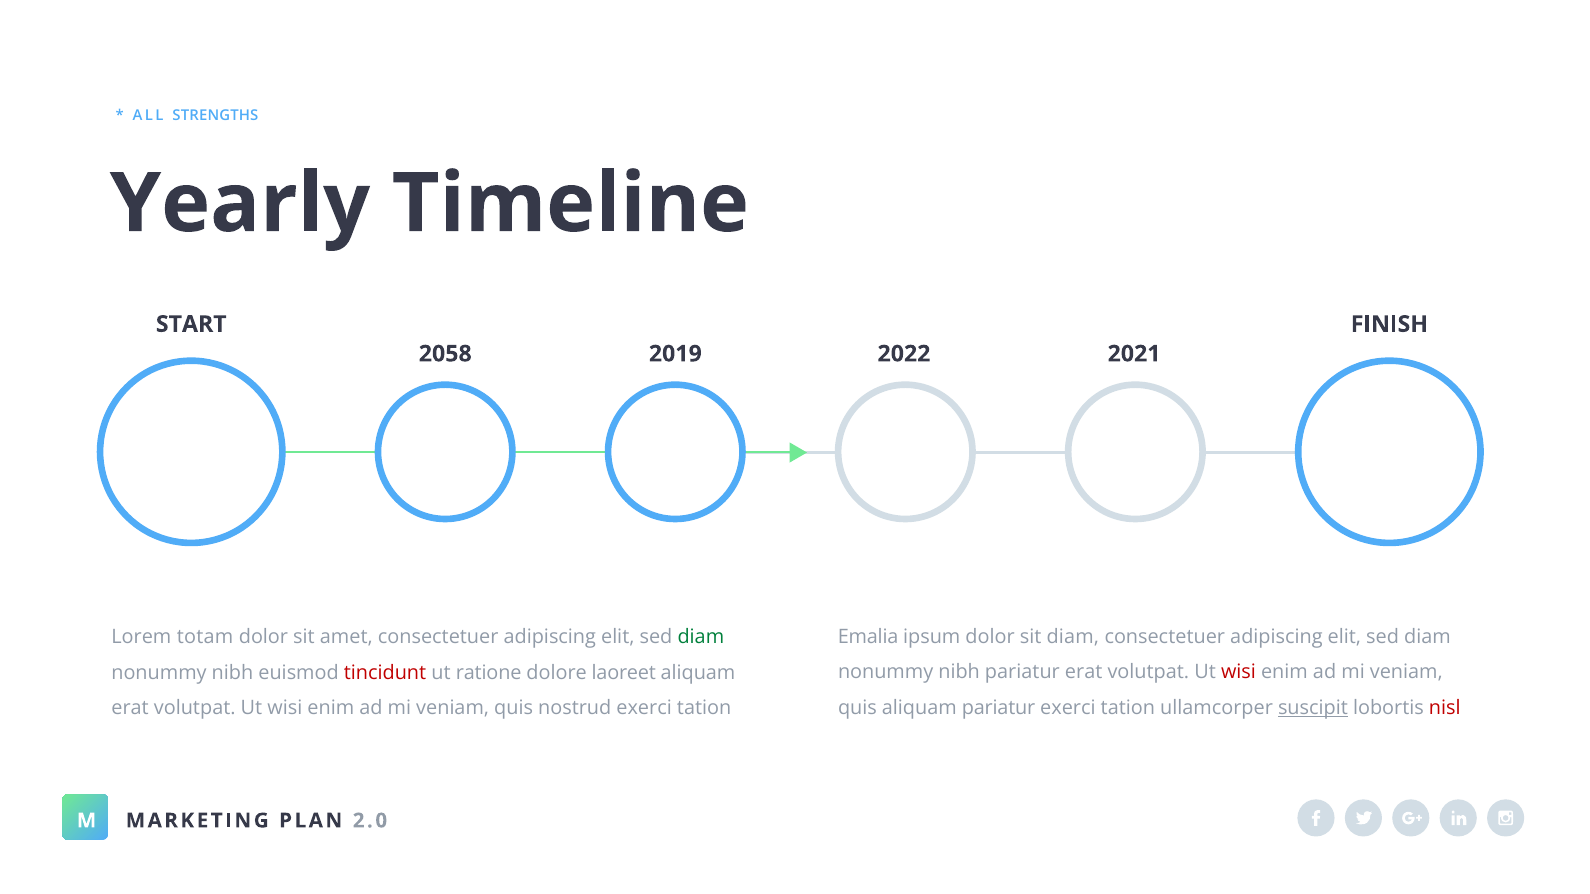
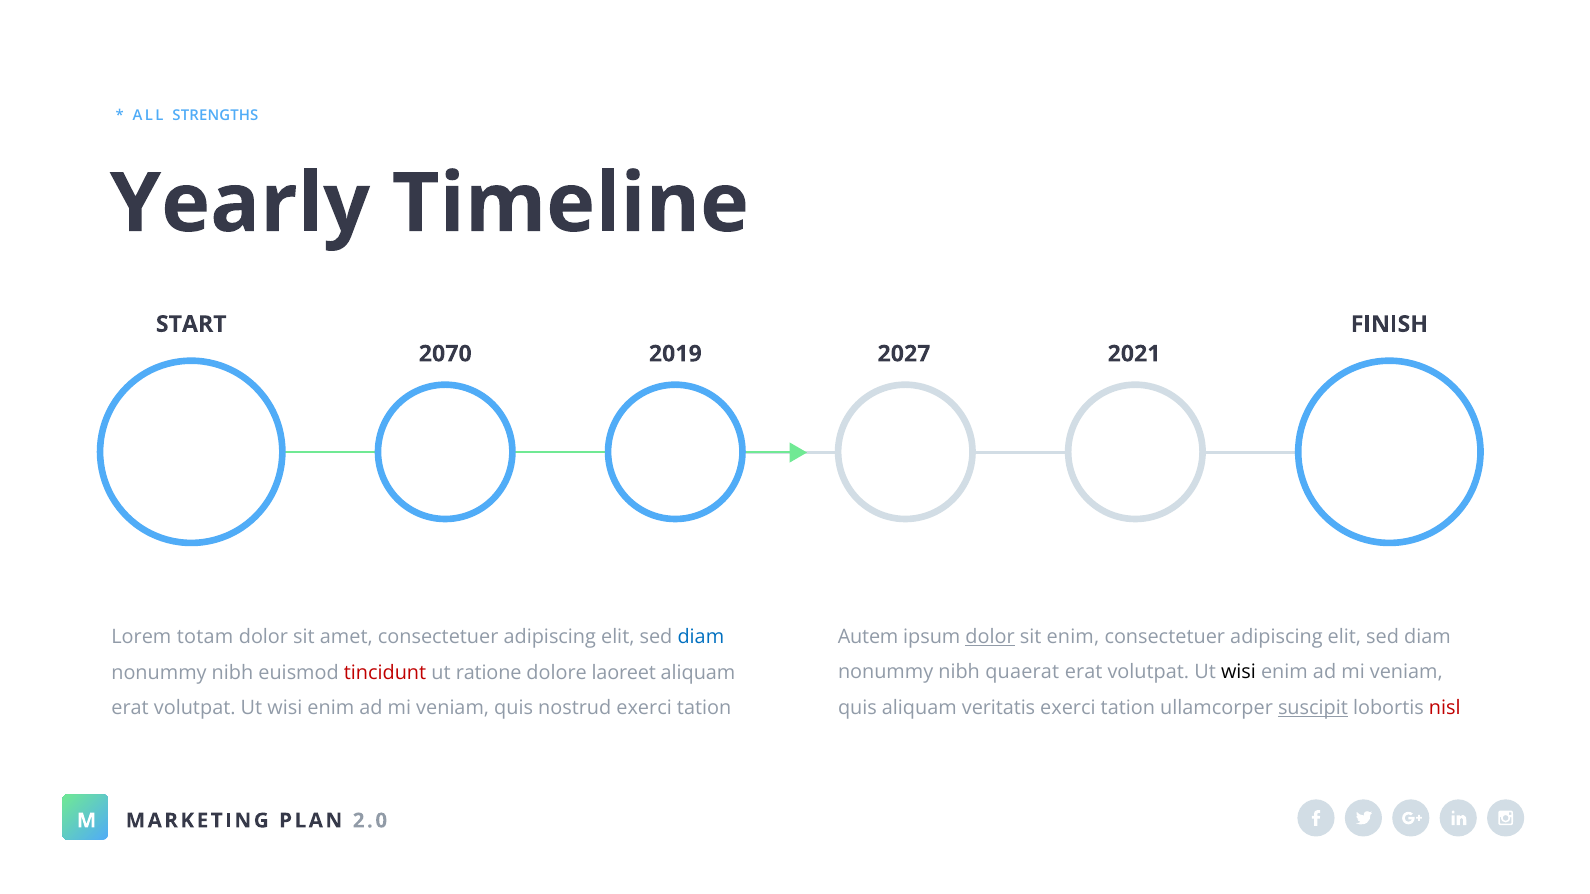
2058: 2058 -> 2070
2022: 2022 -> 2027
Emalia: Emalia -> Autem
dolor at (990, 637) underline: none -> present
sit diam: diam -> enim
diam at (701, 637) colour: green -> blue
nibh pariatur: pariatur -> quaerat
wisi at (1238, 673) colour: red -> black
aliquam pariatur: pariatur -> veritatis
